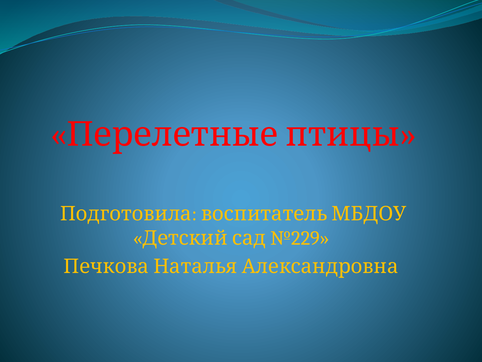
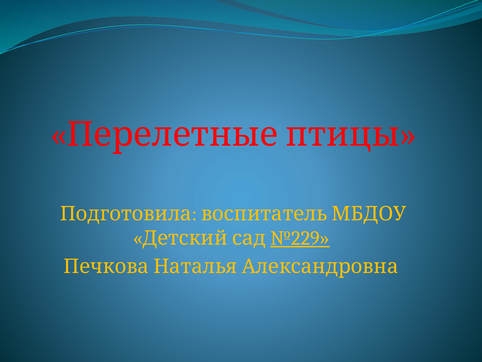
№229 underline: none -> present
